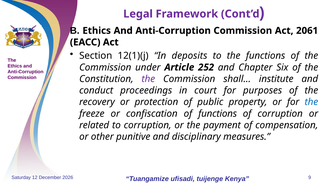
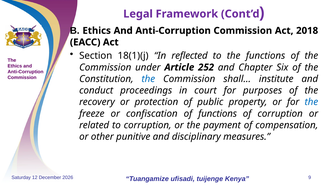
2061: 2061 -> 2018
12(1)(j: 12(1)(j -> 18(1)(j
deposits: deposits -> reflected
the at (148, 79) colour: purple -> blue
